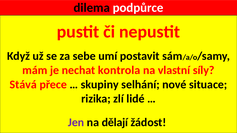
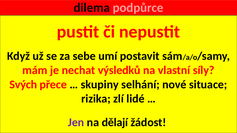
podpůrce colour: white -> pink
kontrola: kontrola -> výsledků
Stává: Stává -> Svých
